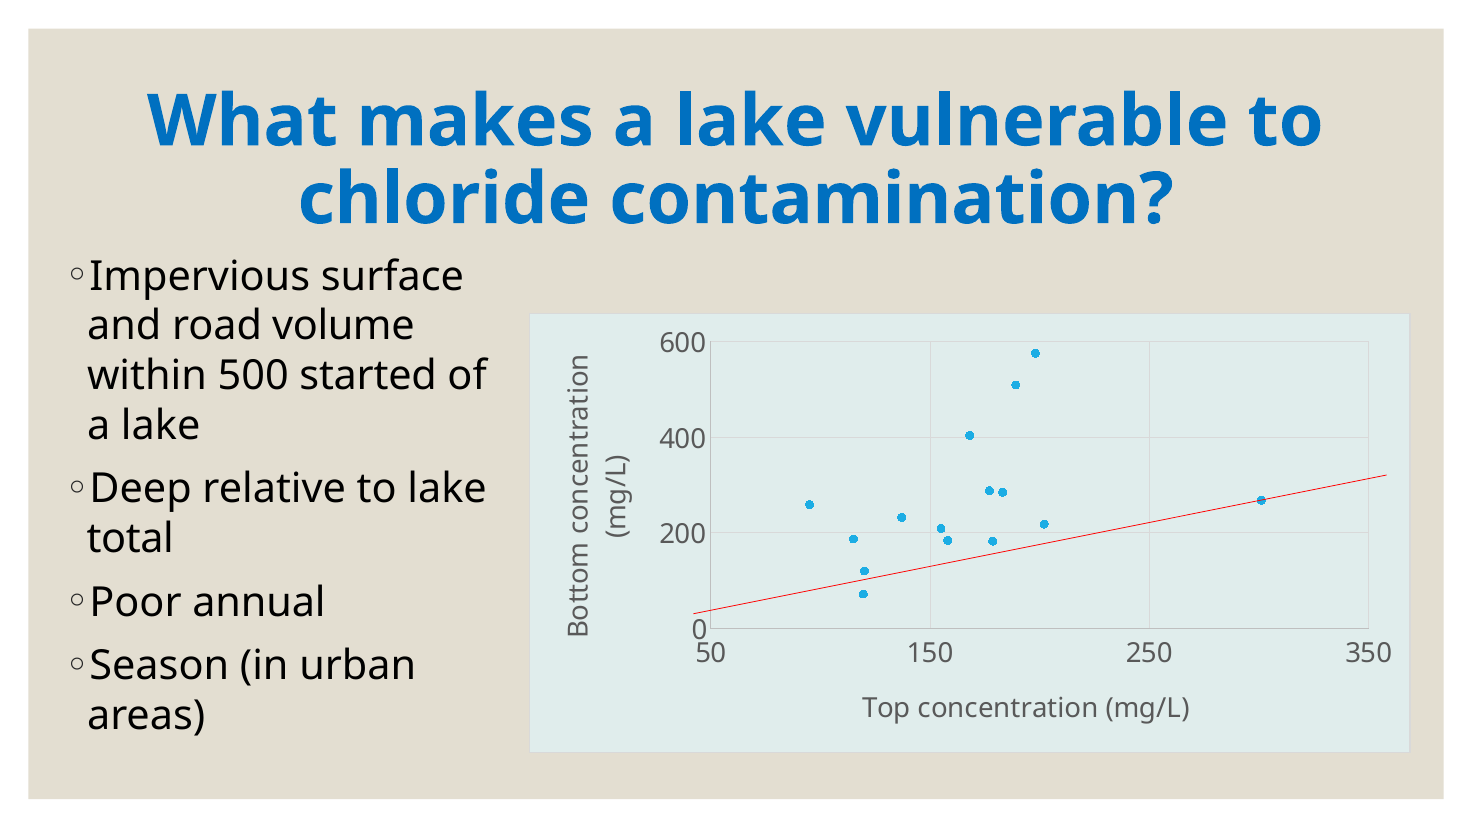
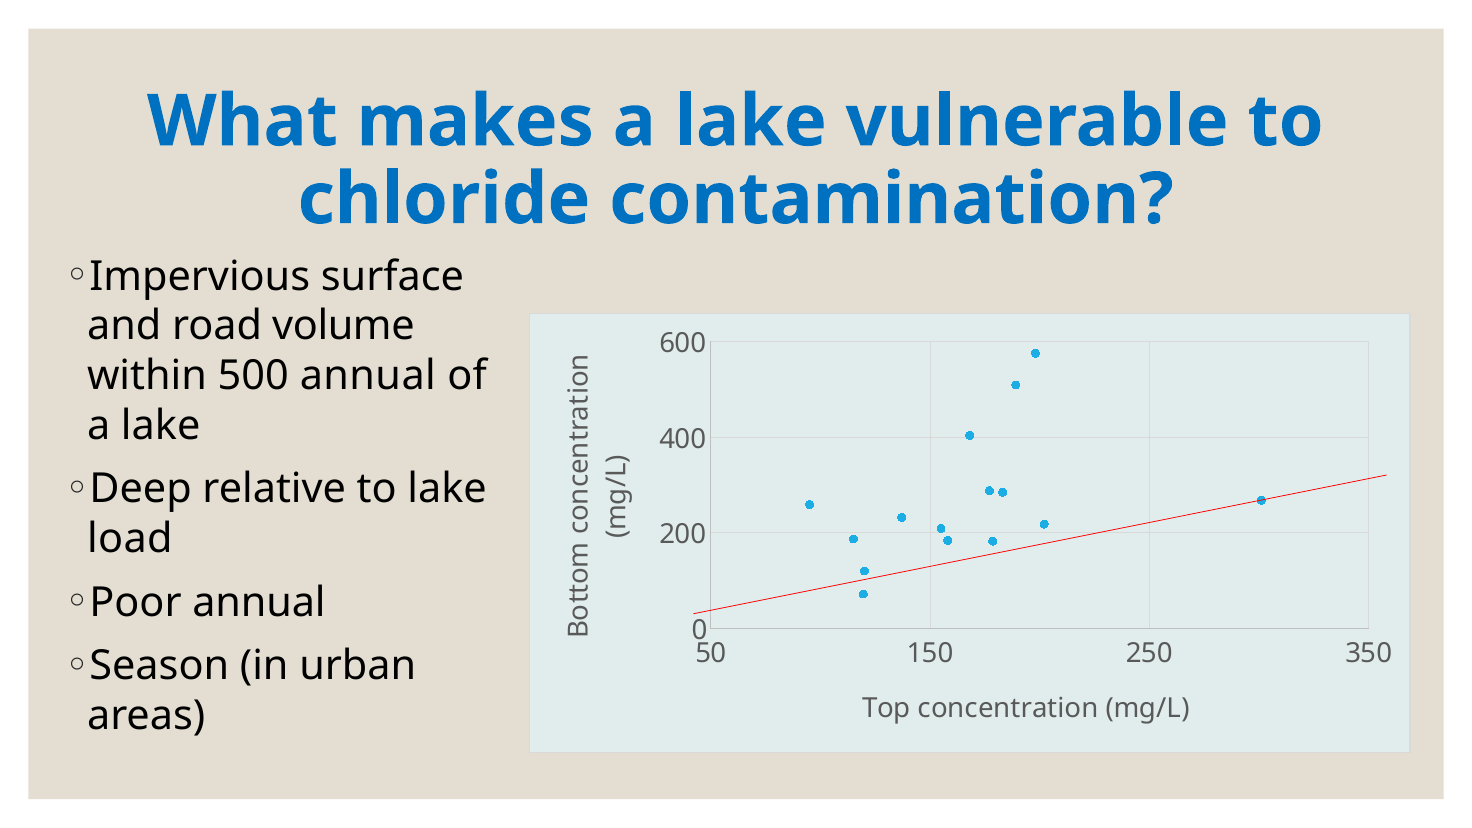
500 started: started -> annual
total: total -> load
